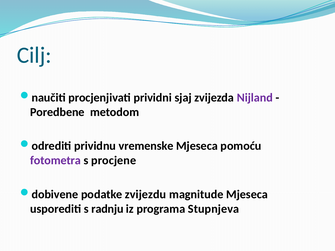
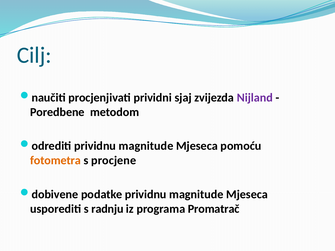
odrediti prividnu vremenske: vremenske -> magnitude
fotometra colour: purple -> orange
podatke zvijezdu: zvijezdu -> prividnu
Stupnjeva: Stupnjeva -> Promatrač
